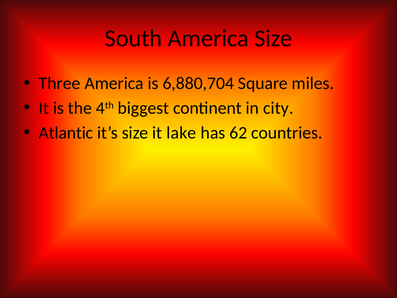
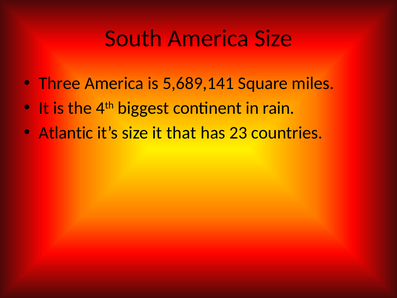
6,880,704: 6,880,704 -> 5,689,141
city: city -> rain
lake: lake -> that
62: 62 -> 23
